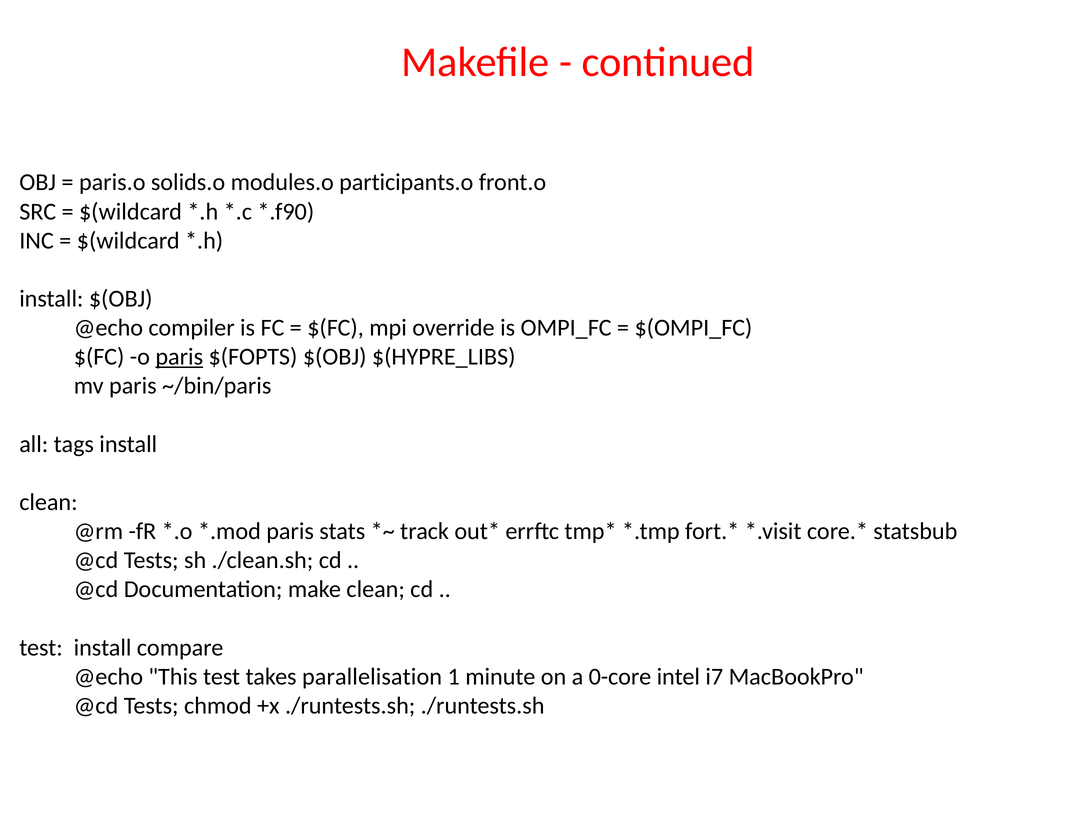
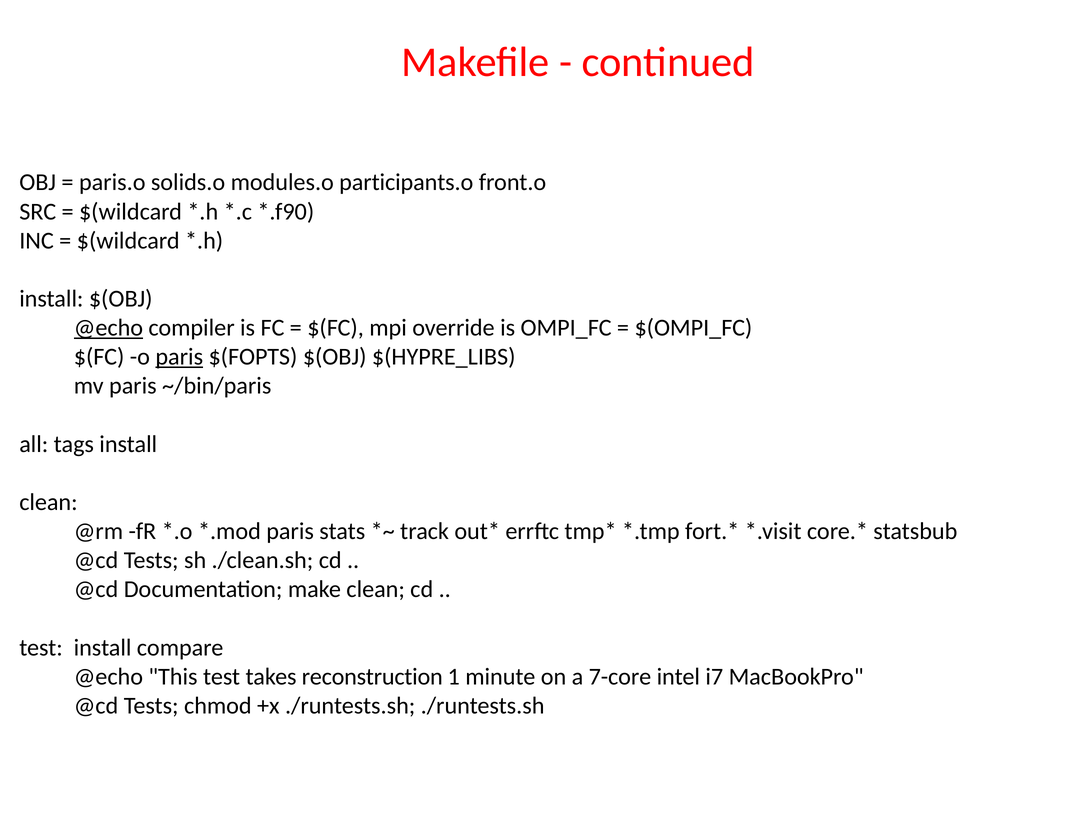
@echo at (108, 328) underline: none -> present
parallelisation: parallelisation -> reconstruction
0-core: 0-core -> 7-core
